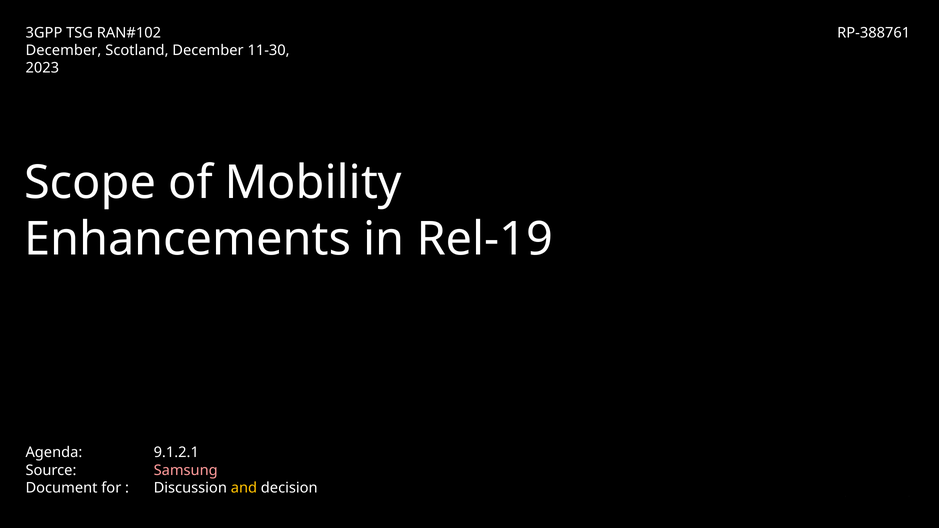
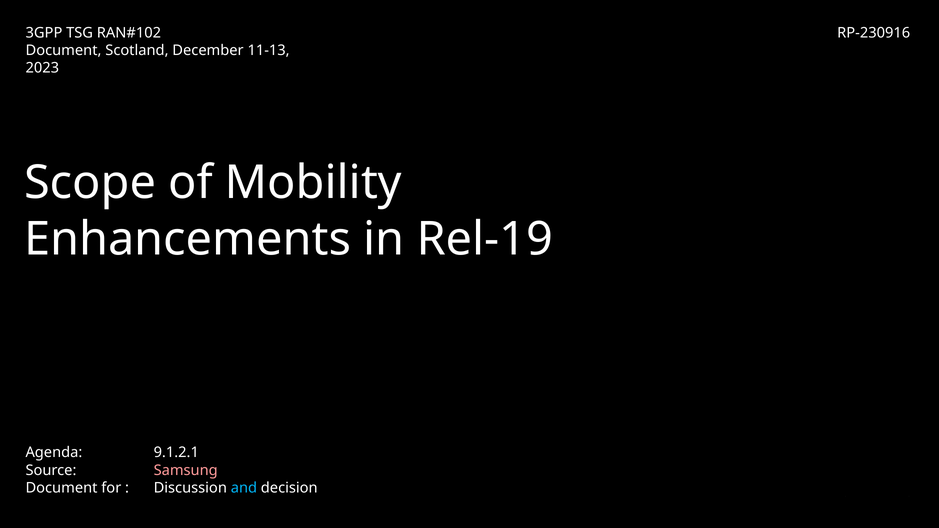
RP-388761: RP-388761 -> RP-230916
December at (63, 51): December -> Document
11-30: 11-30 -> 11-13
and colour: yellow -> light blue
